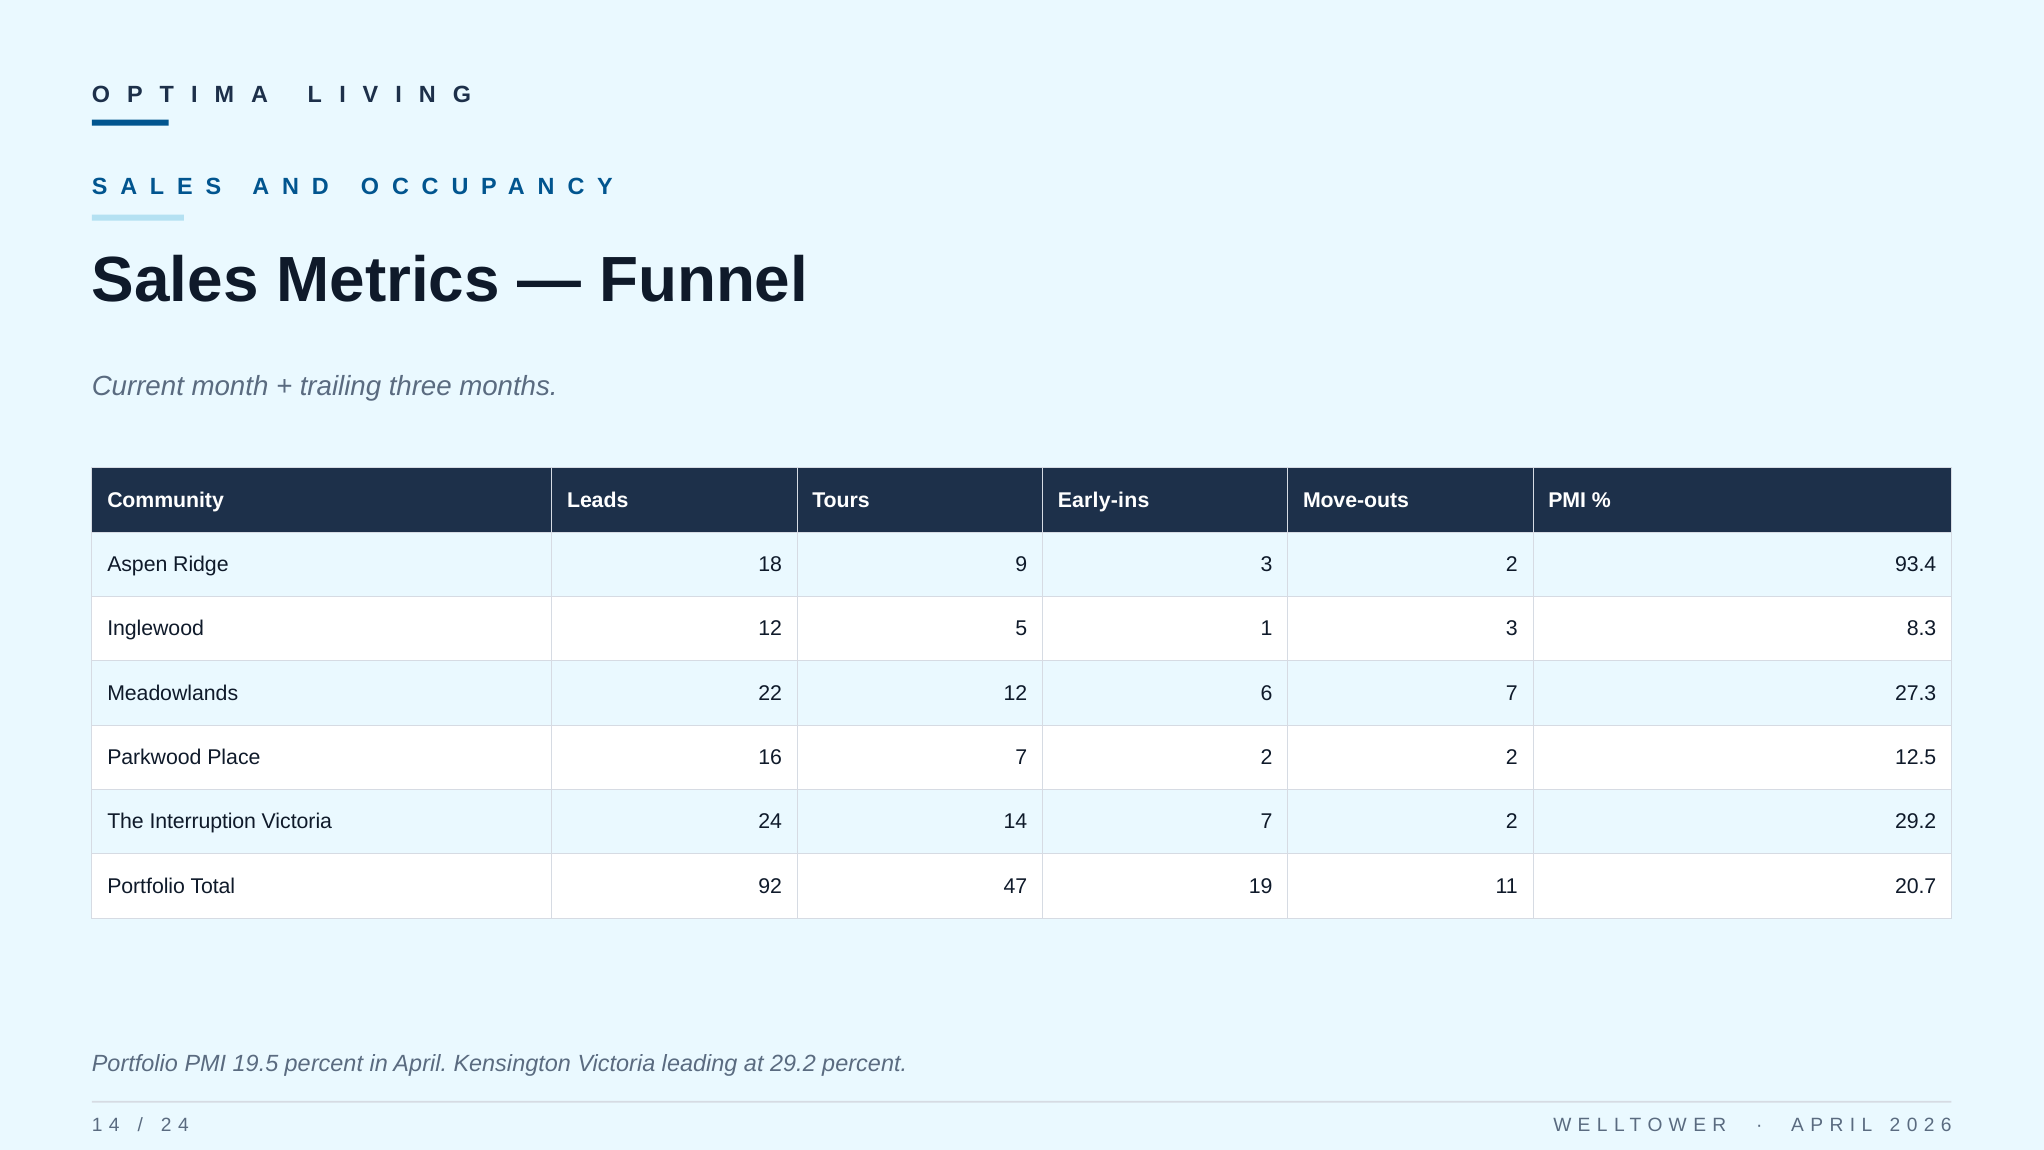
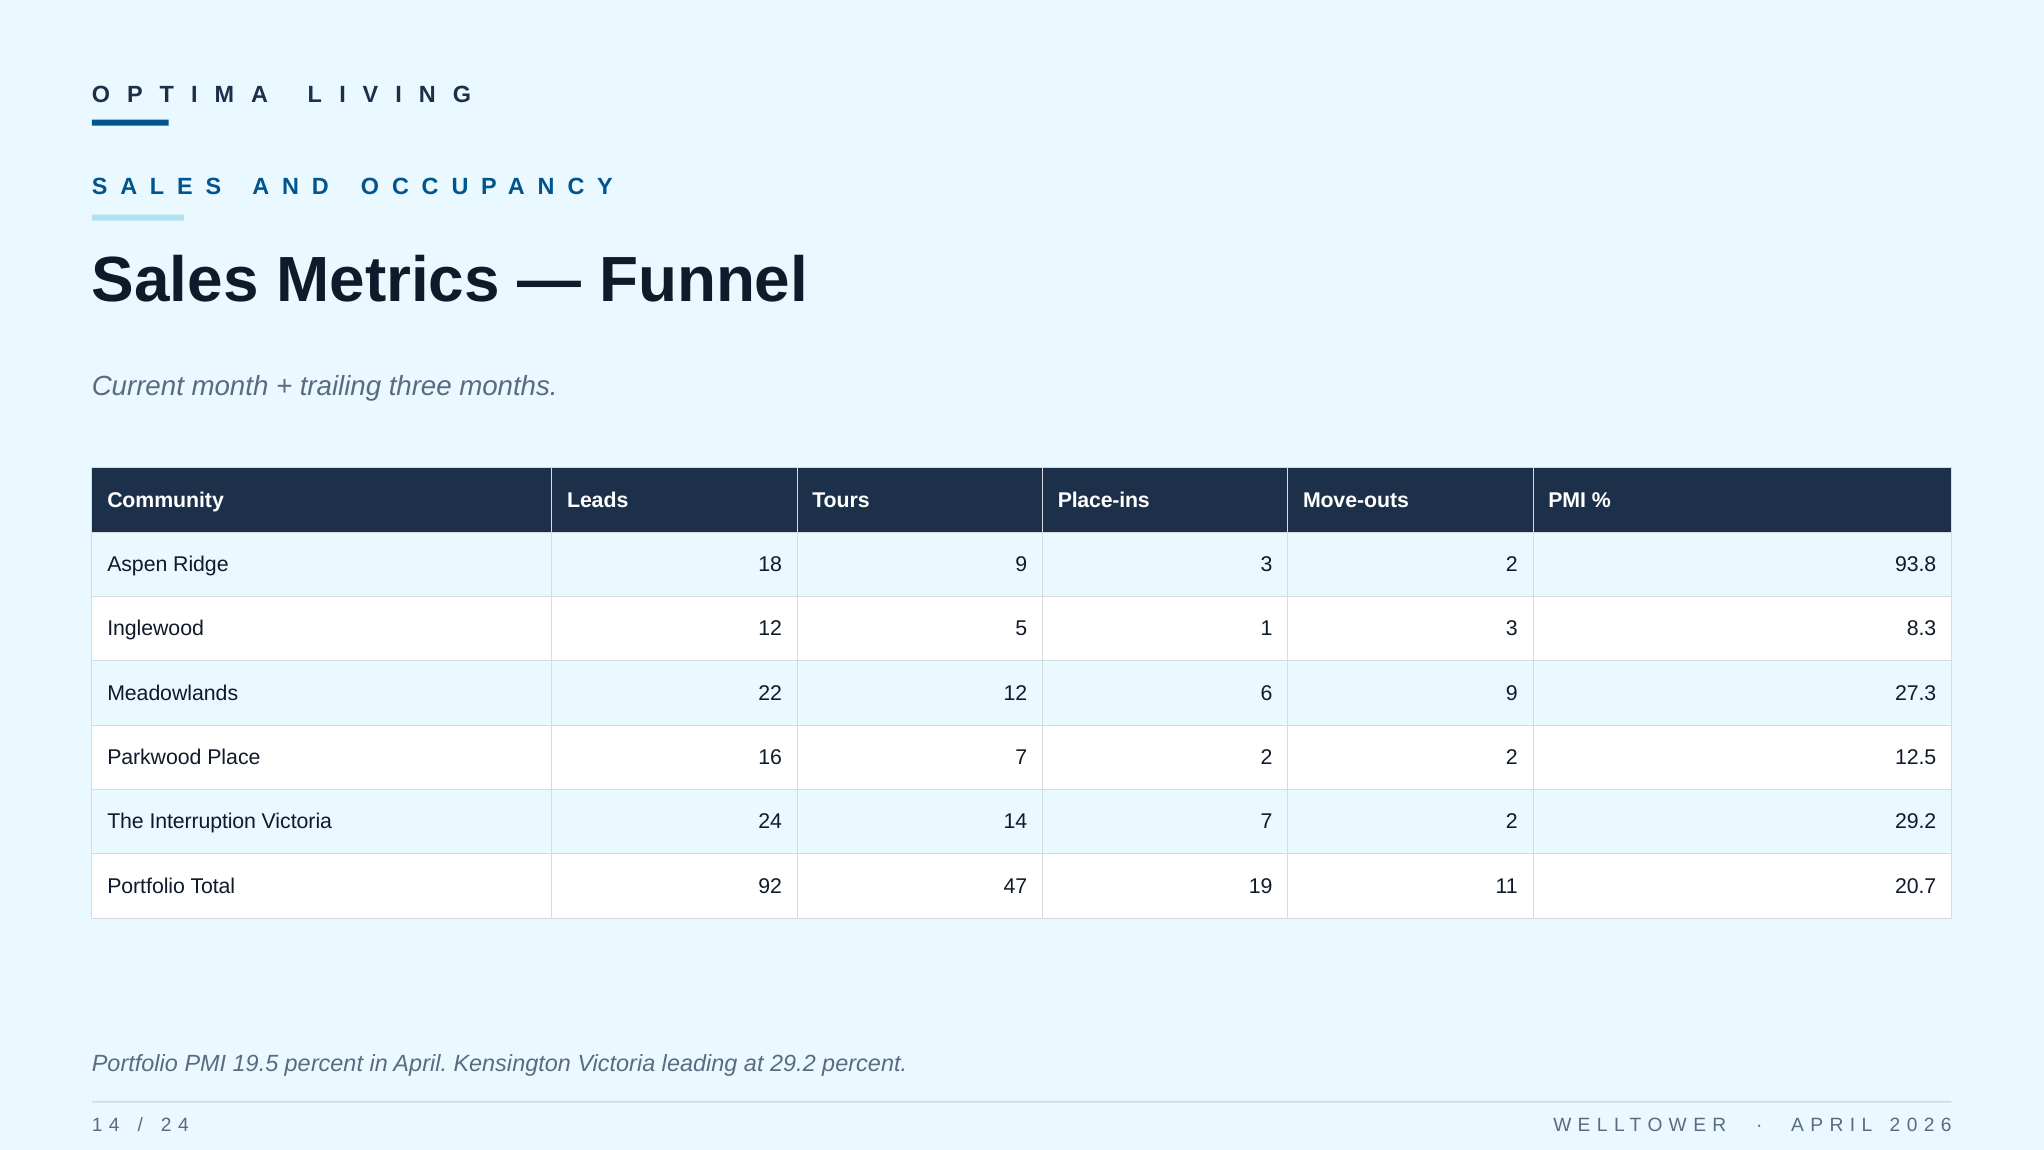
Early-ins: Early-ins -> Place-ins
93.4: 93.4 -> 93.8
6 7: 7 -> 9
